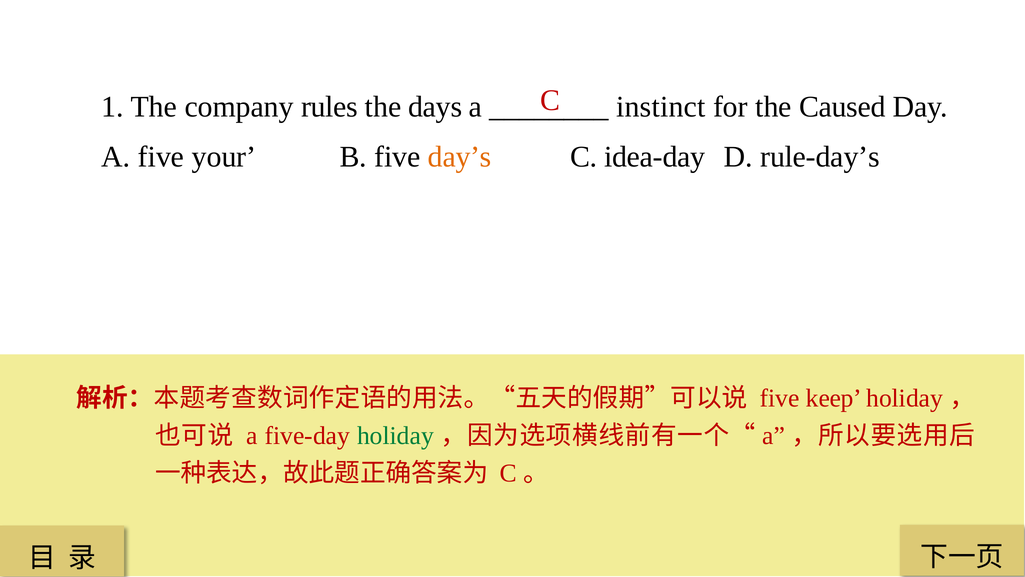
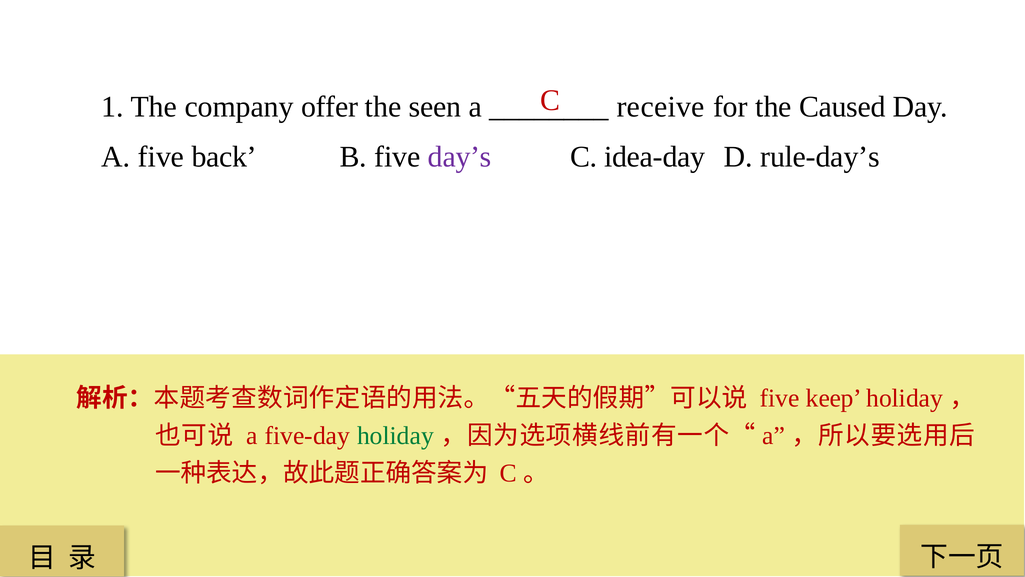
rules: rules -> offer
days: days -> seen
instinct: instinct -> receive
your: your -> back
day’s colour: orange -> purple
